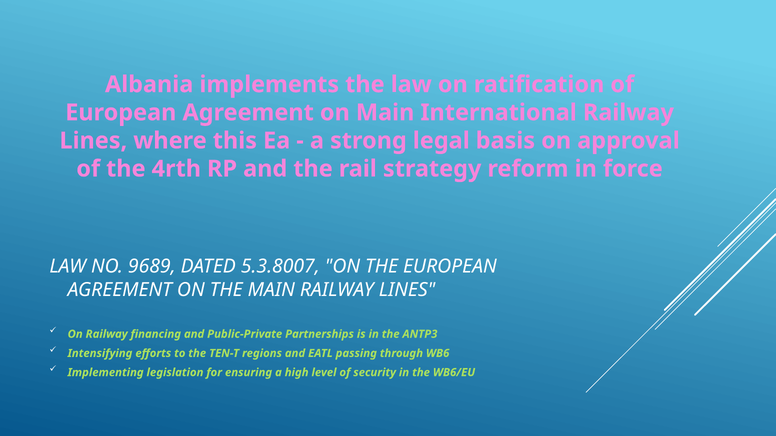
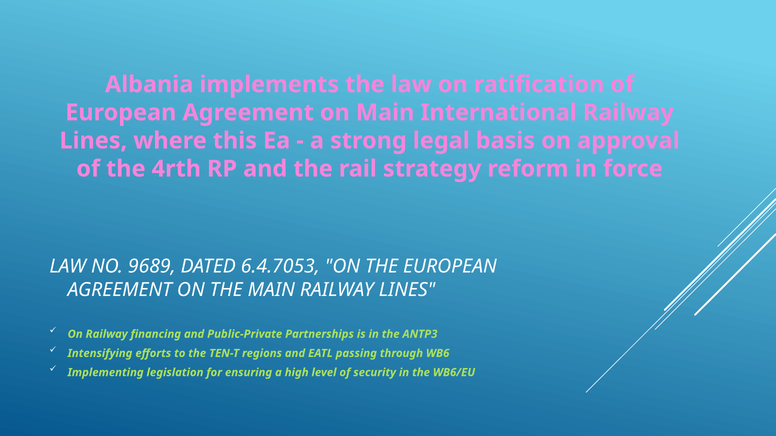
5.3.8007: 5.3.8007 -> 6.4.7053
